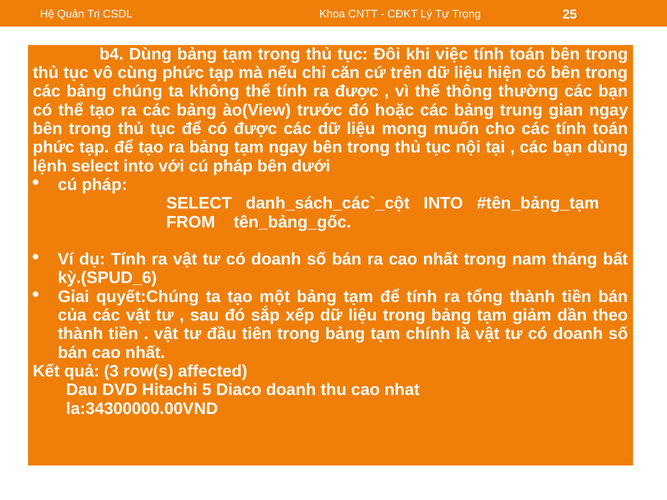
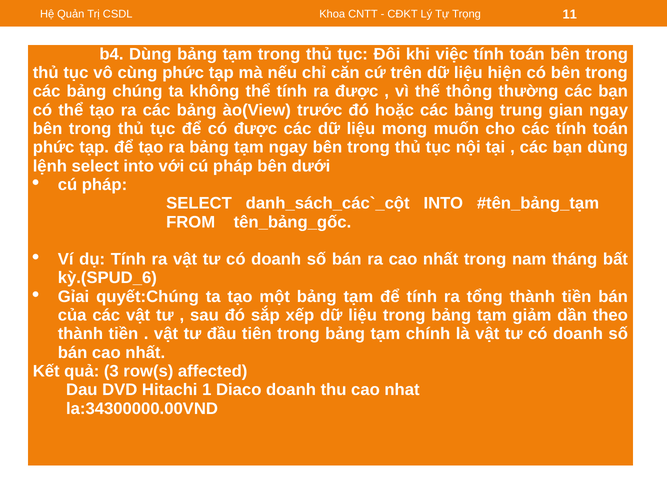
25: 25 -> 11
5: 5 -> 1
